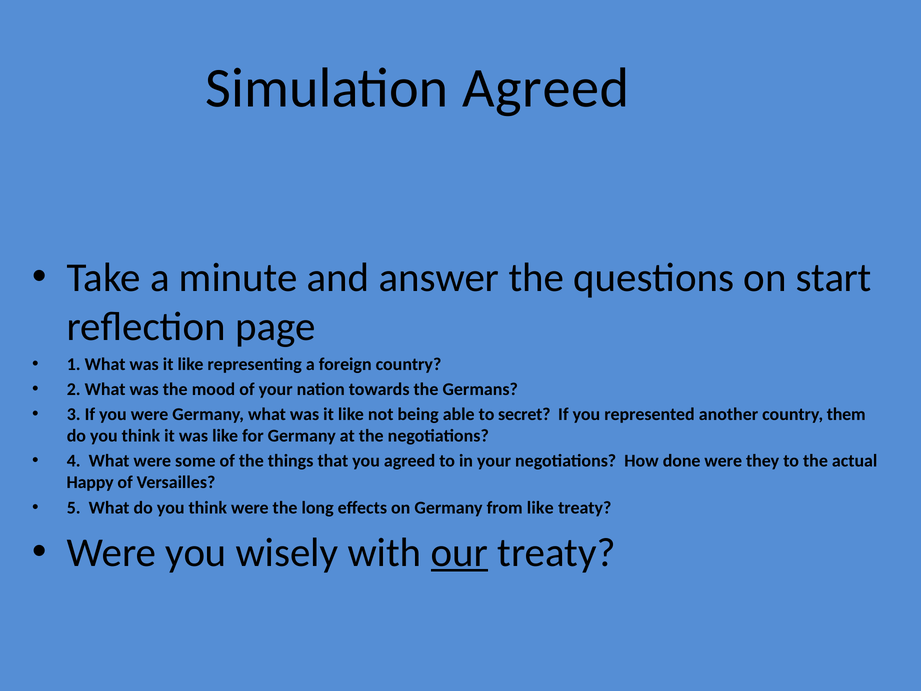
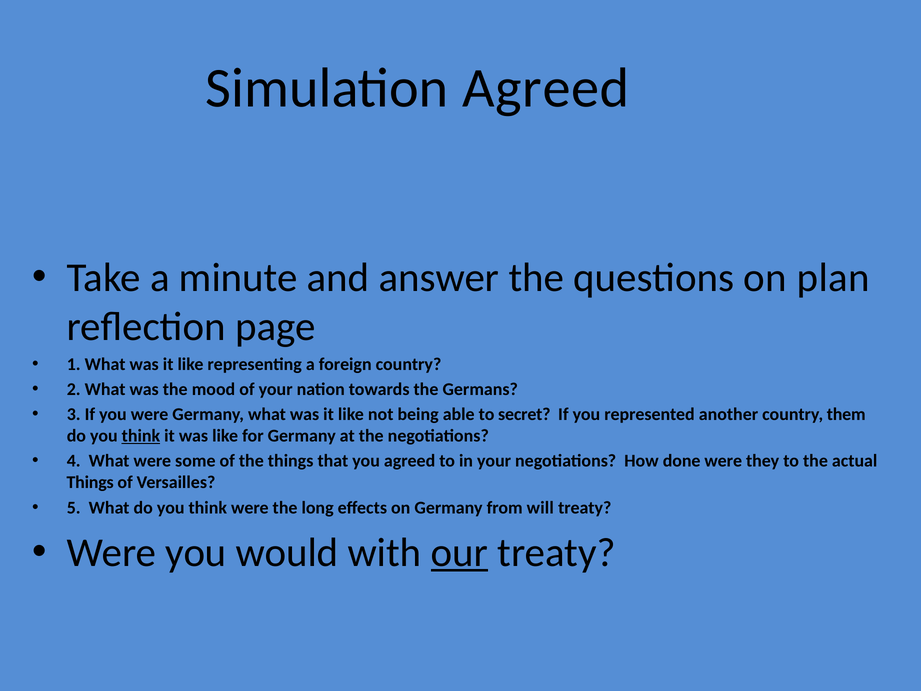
start: start -> plan
think at (141, 436) underline: none -> present
Happy at (90, 482): Happy -> Things
from like: like -> will
wisely: wisely -> would
